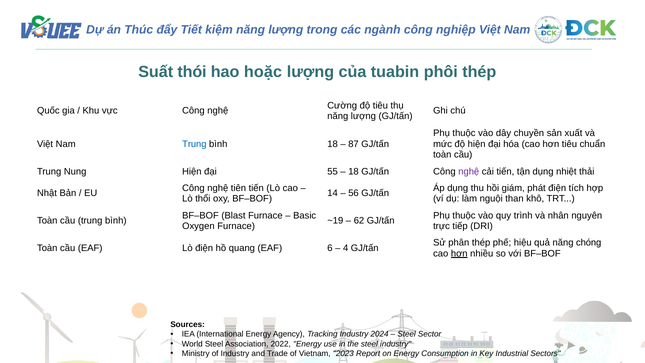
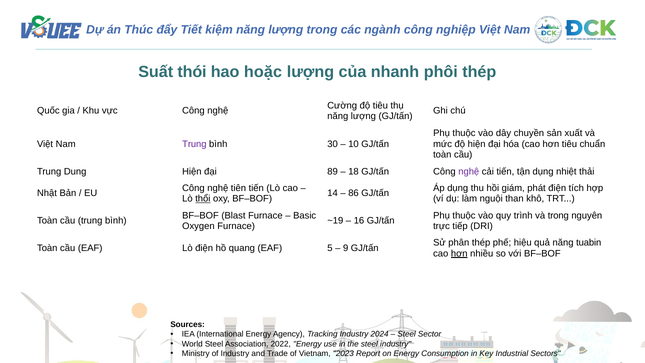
tuabin: tuabin -> nhanh
Trung at (194, 144) colour: blue -> purple
bình 18: 18 -> 30
87: 87 -> 10
Nung: Nung -> Dung
55: 55 -> 89
56: 56 -> 86
thổi underline: none -> present
và nhân: nhân -> trong
62: 62 -> 16
chóng: chóng -> tuabin
6: 6 -> 5
4: 4 -> 9
